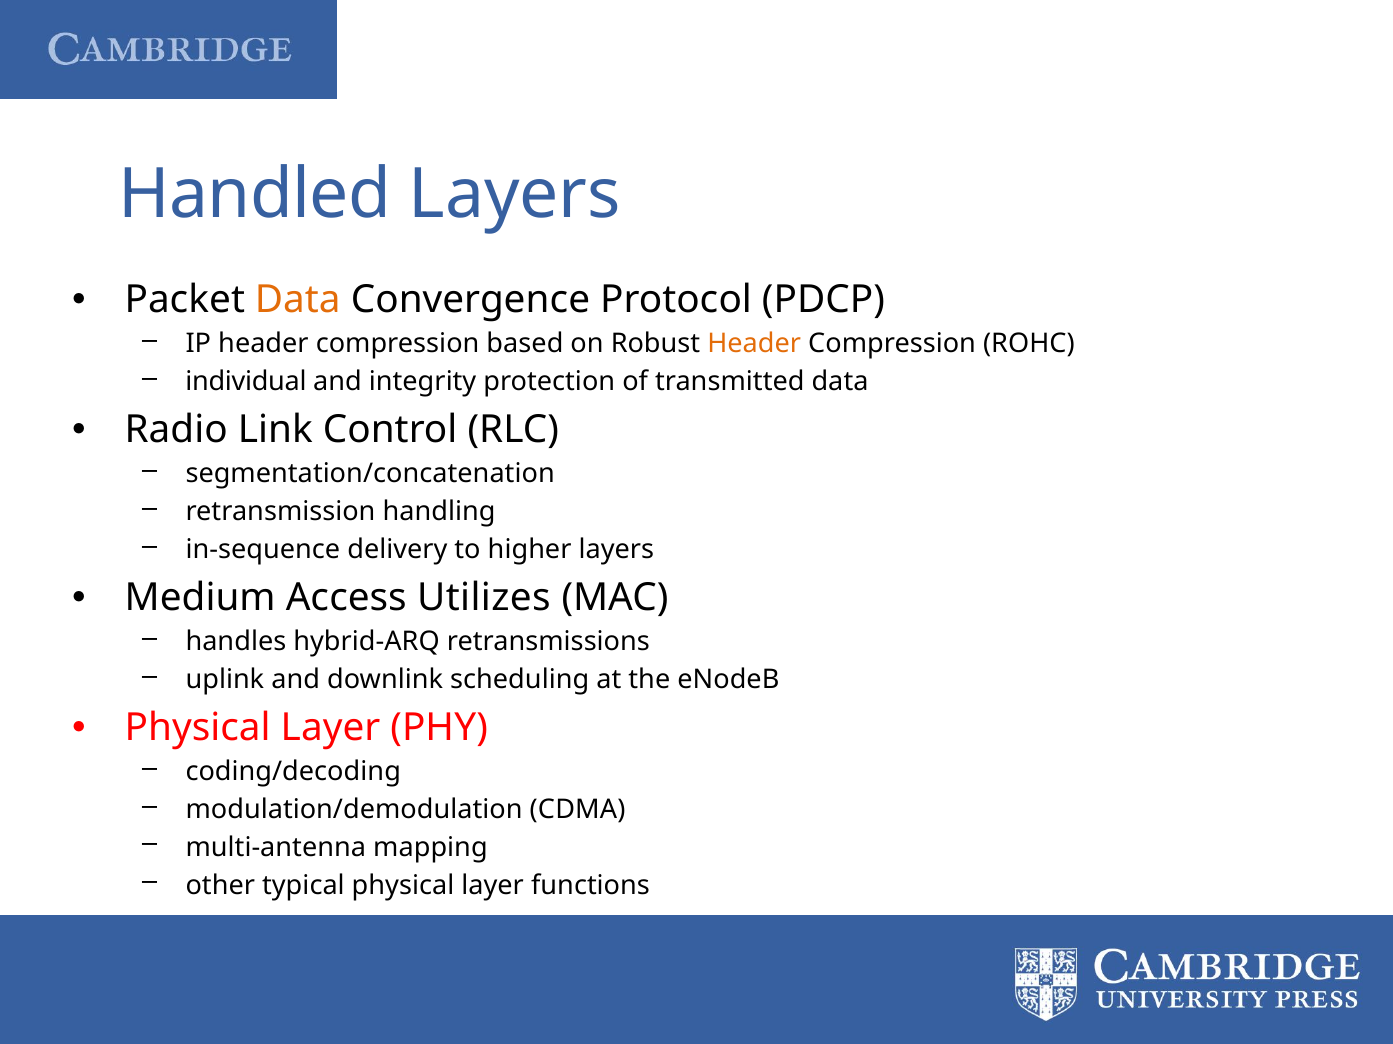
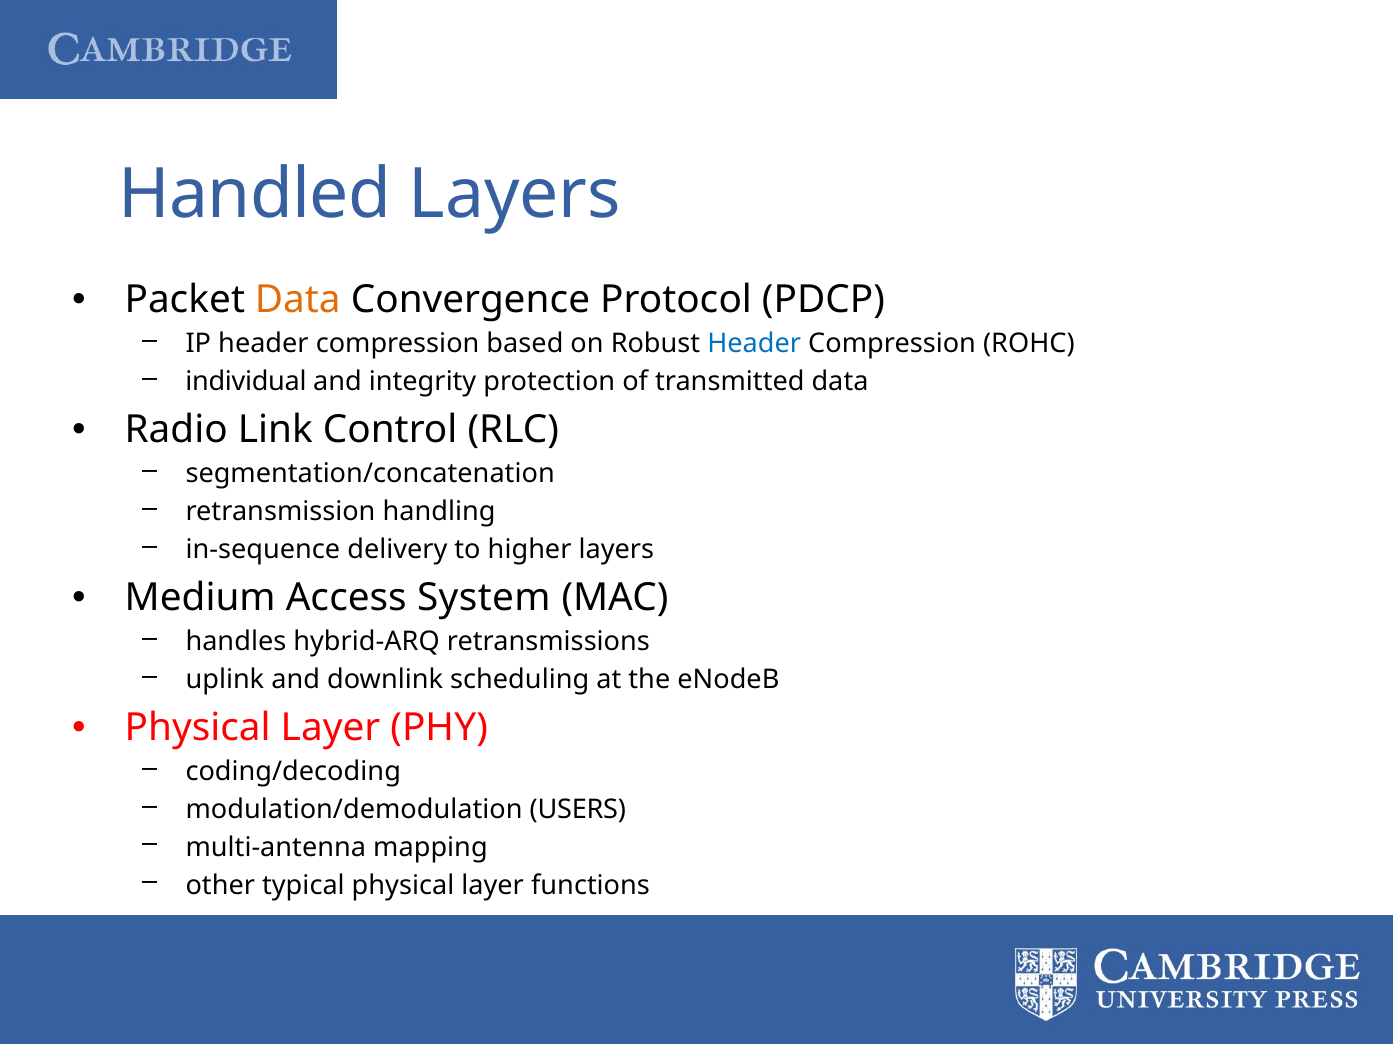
Header at (754, 344) colour: orange -> blue
Utilizes: Utilizes -> System
CDMA: CDMA -> USERS
